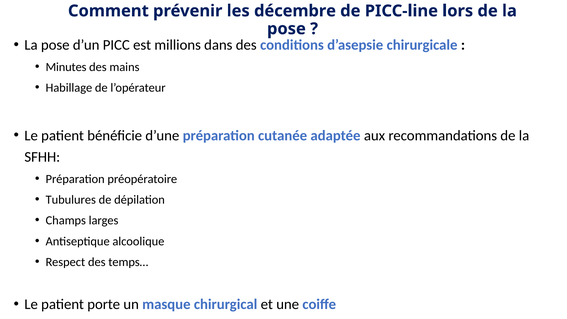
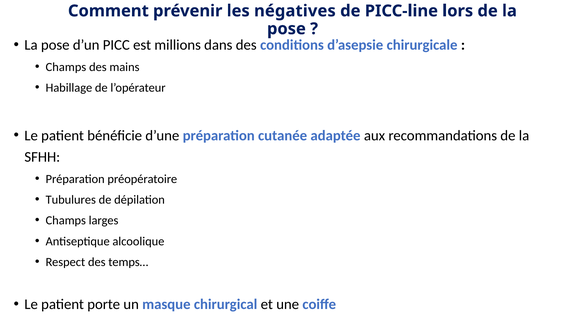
décembre: décembre -> négatives
Minutes at (66, 67): Minutes -> Champs
